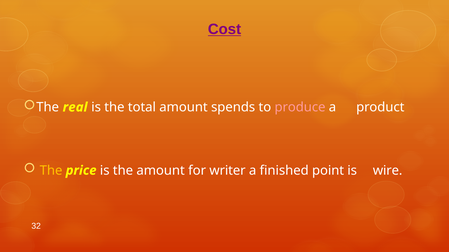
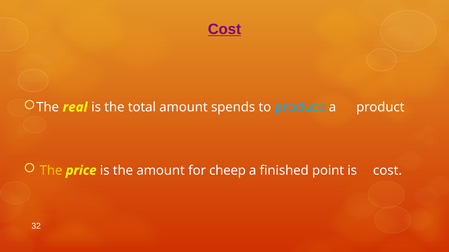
produce colour: pink -> light blue
writer: writer -> cheep
is wire: wire -> cost
